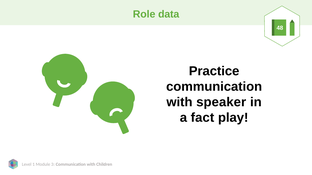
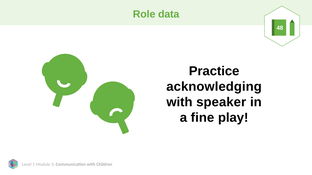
communication at (214, 87): communication -> acknowledging
fact: fact -> fine
